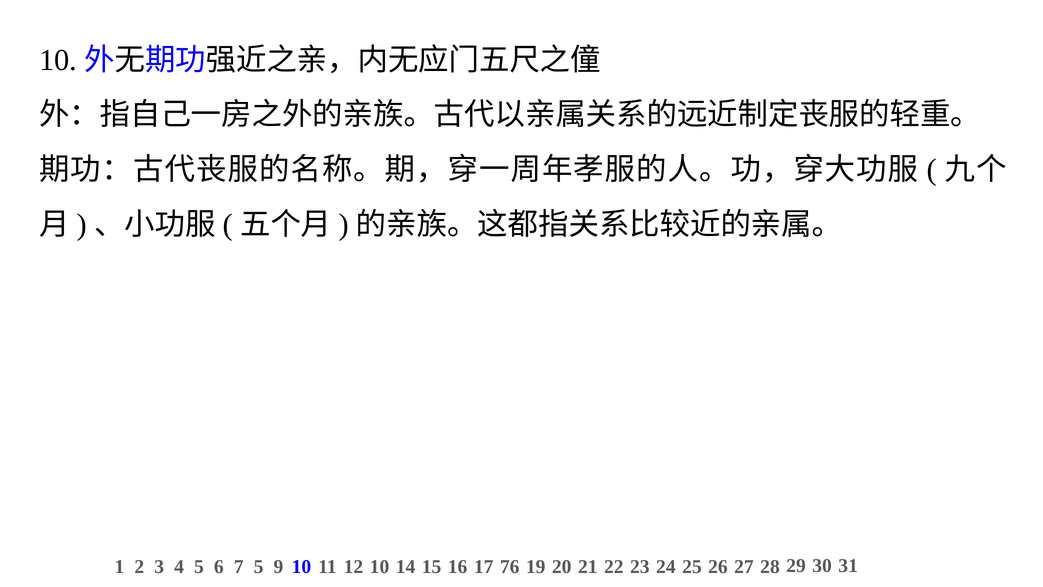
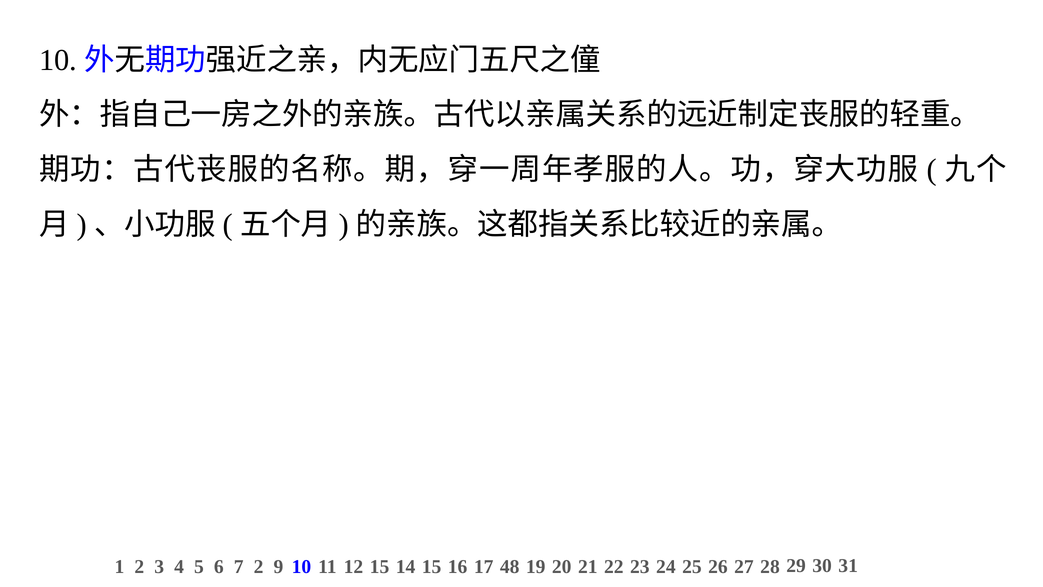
7 5: 5 -> 2
12 10: 10 -> 15
76: 76 -> 48
